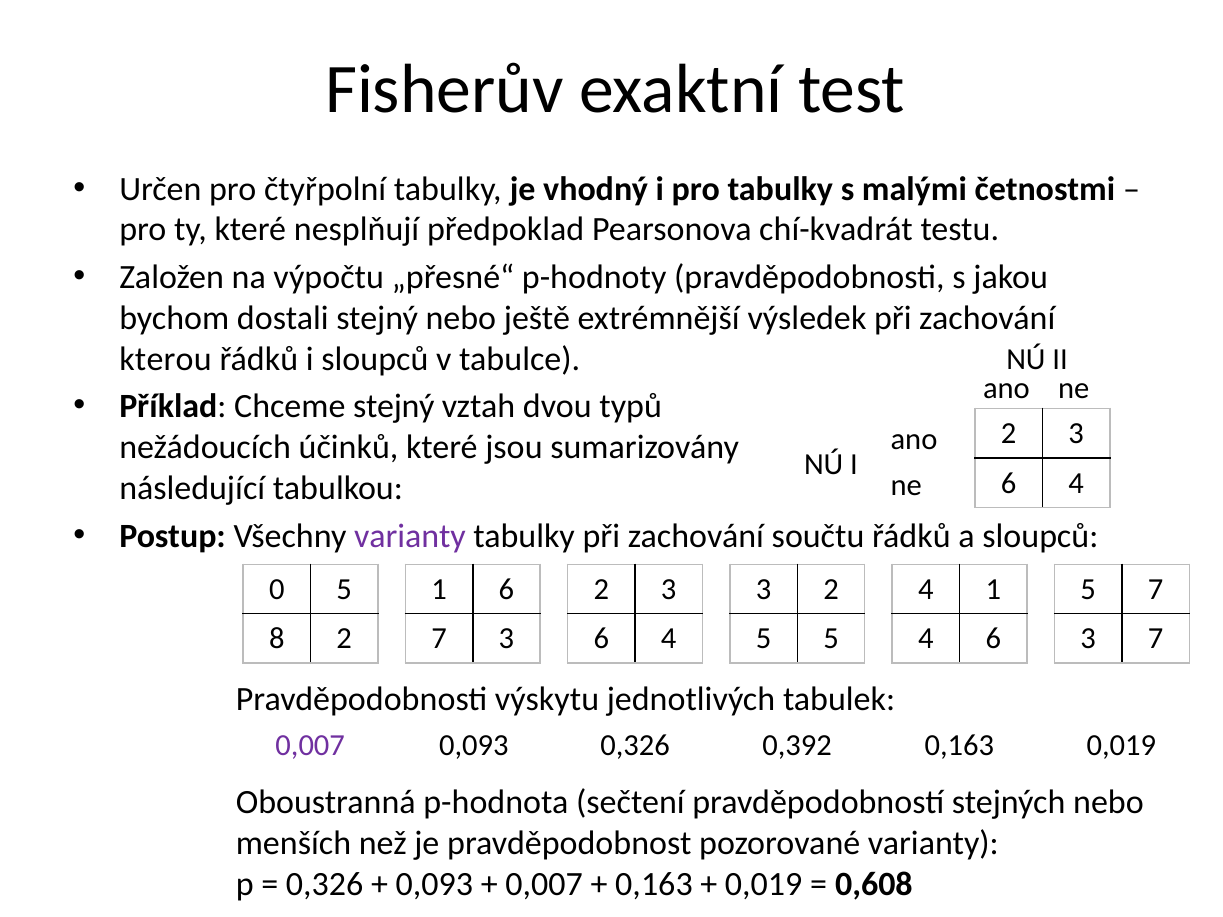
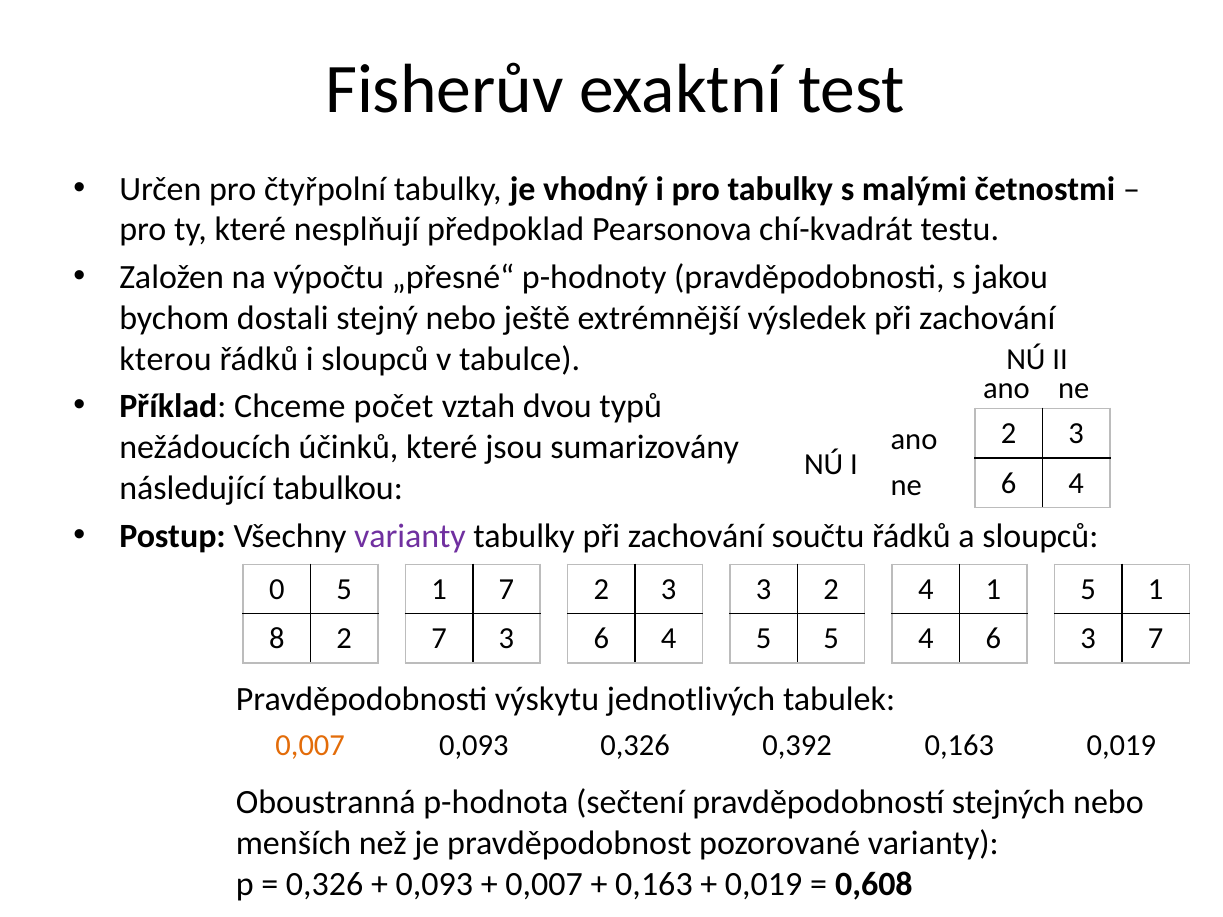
Chceme stejný: stejný -> počet
1 6: 6 -> 7
5 7: 7 -> 1
0,007 at (310, 745) colour: purple -> orange
